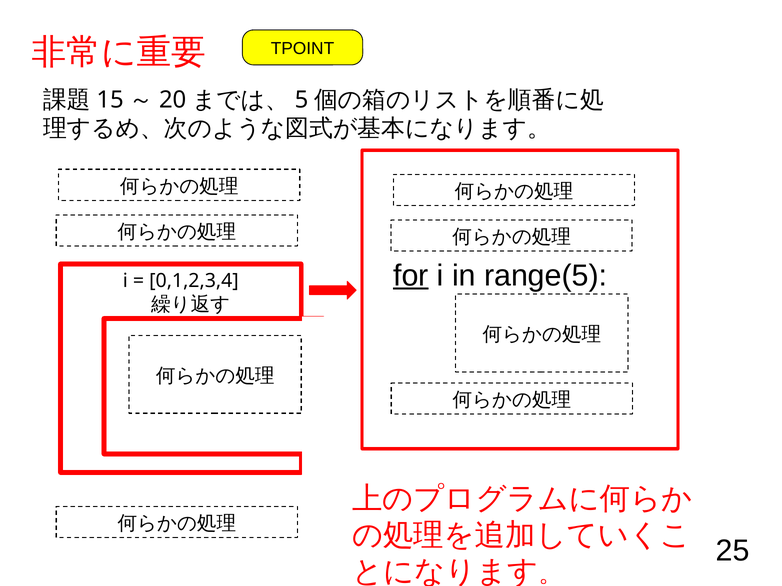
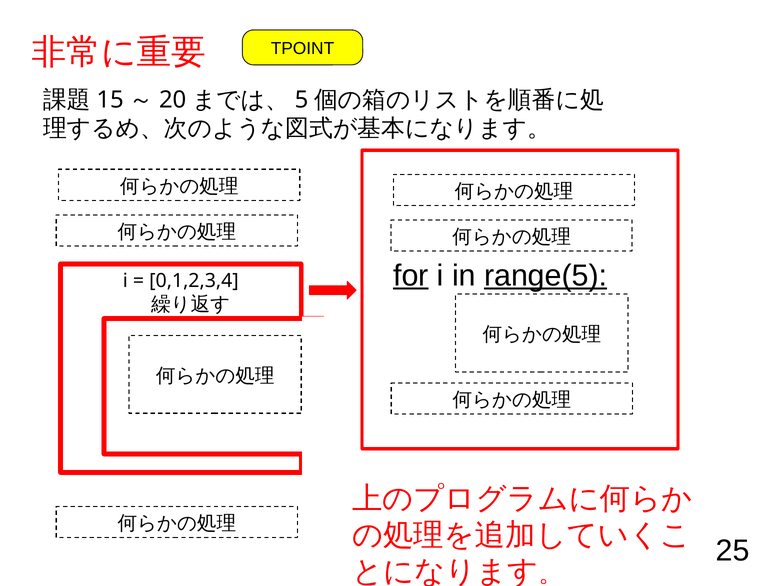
range(5 underline: none -> present
